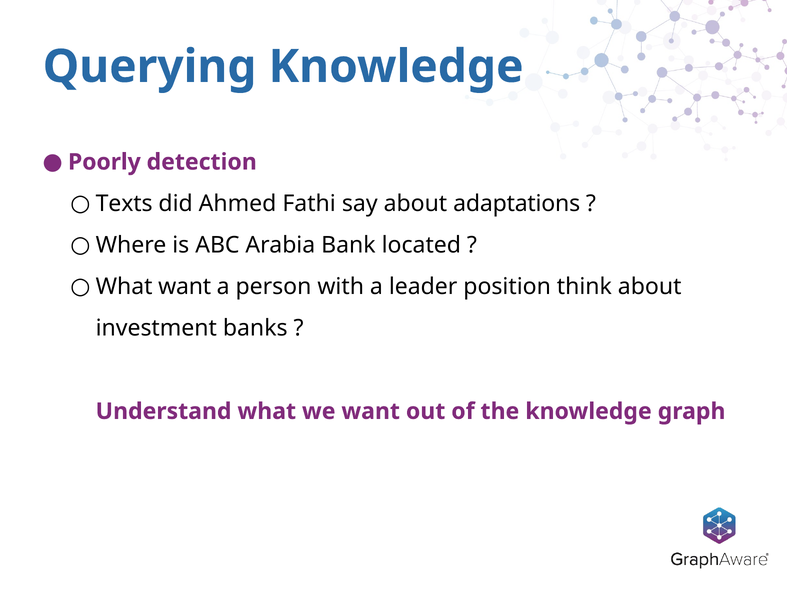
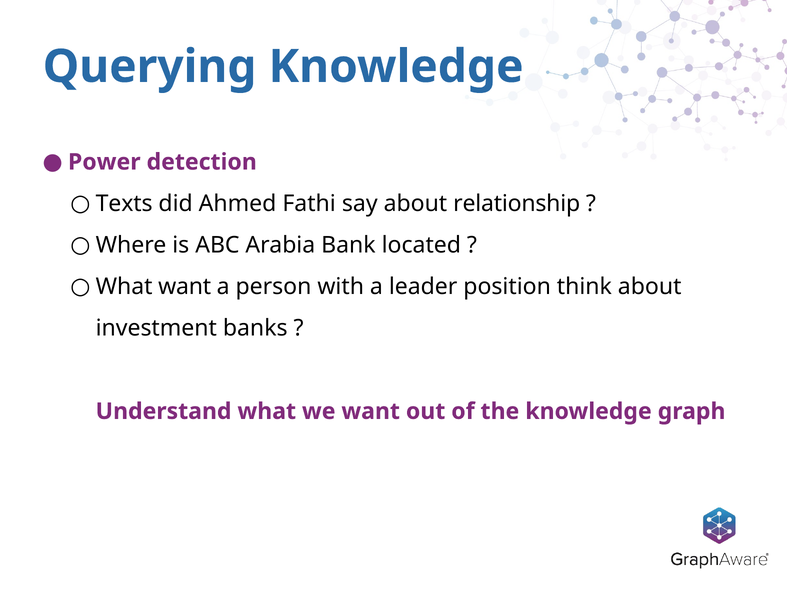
Poorly: Poorly -> Power
adaptations: adaptations -> relationship
